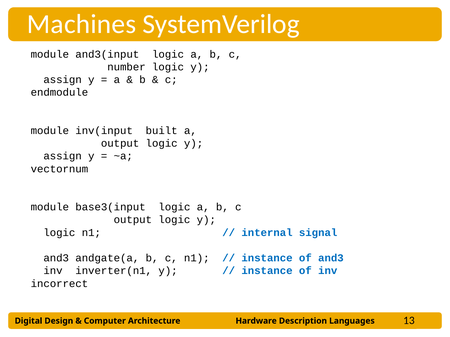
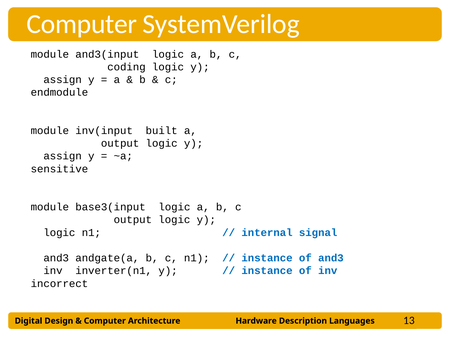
Machines at (82, 24): Machines -> Computer
number: number -> coding
vectornum: vectornum -> sensitive
